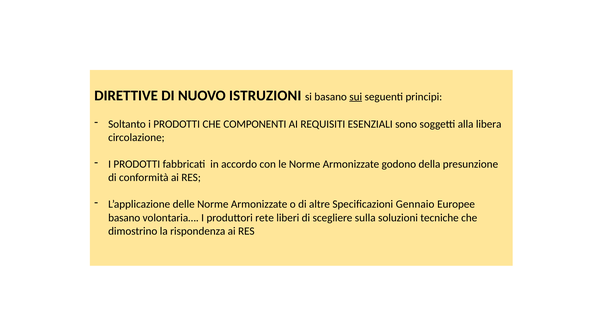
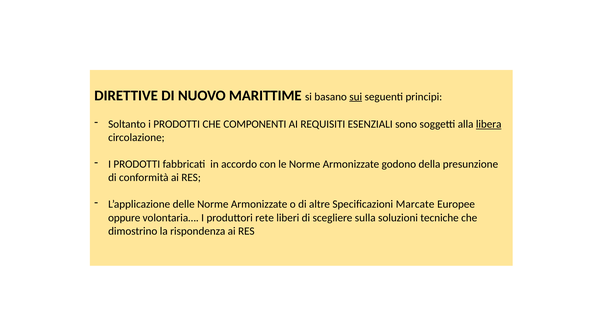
ISTRUZIONI: ISTRUZIONI -> MARITTIME
libera underline: none -> present
Gennaio: Gennaio -> Marcate
basano at (124, 217): basano -> oppure
